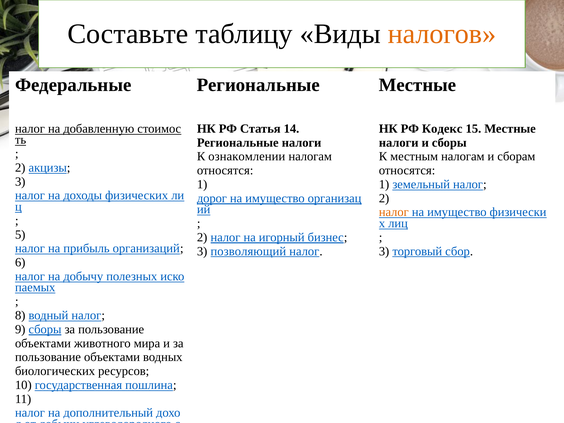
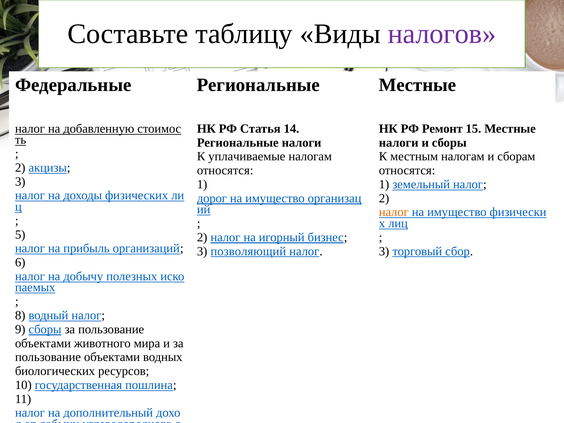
налогов colour: orange -> purple
Кодекс: Кодекс -> Ремонт
ознакомлении: ознакомлении -> уплачиваемые
